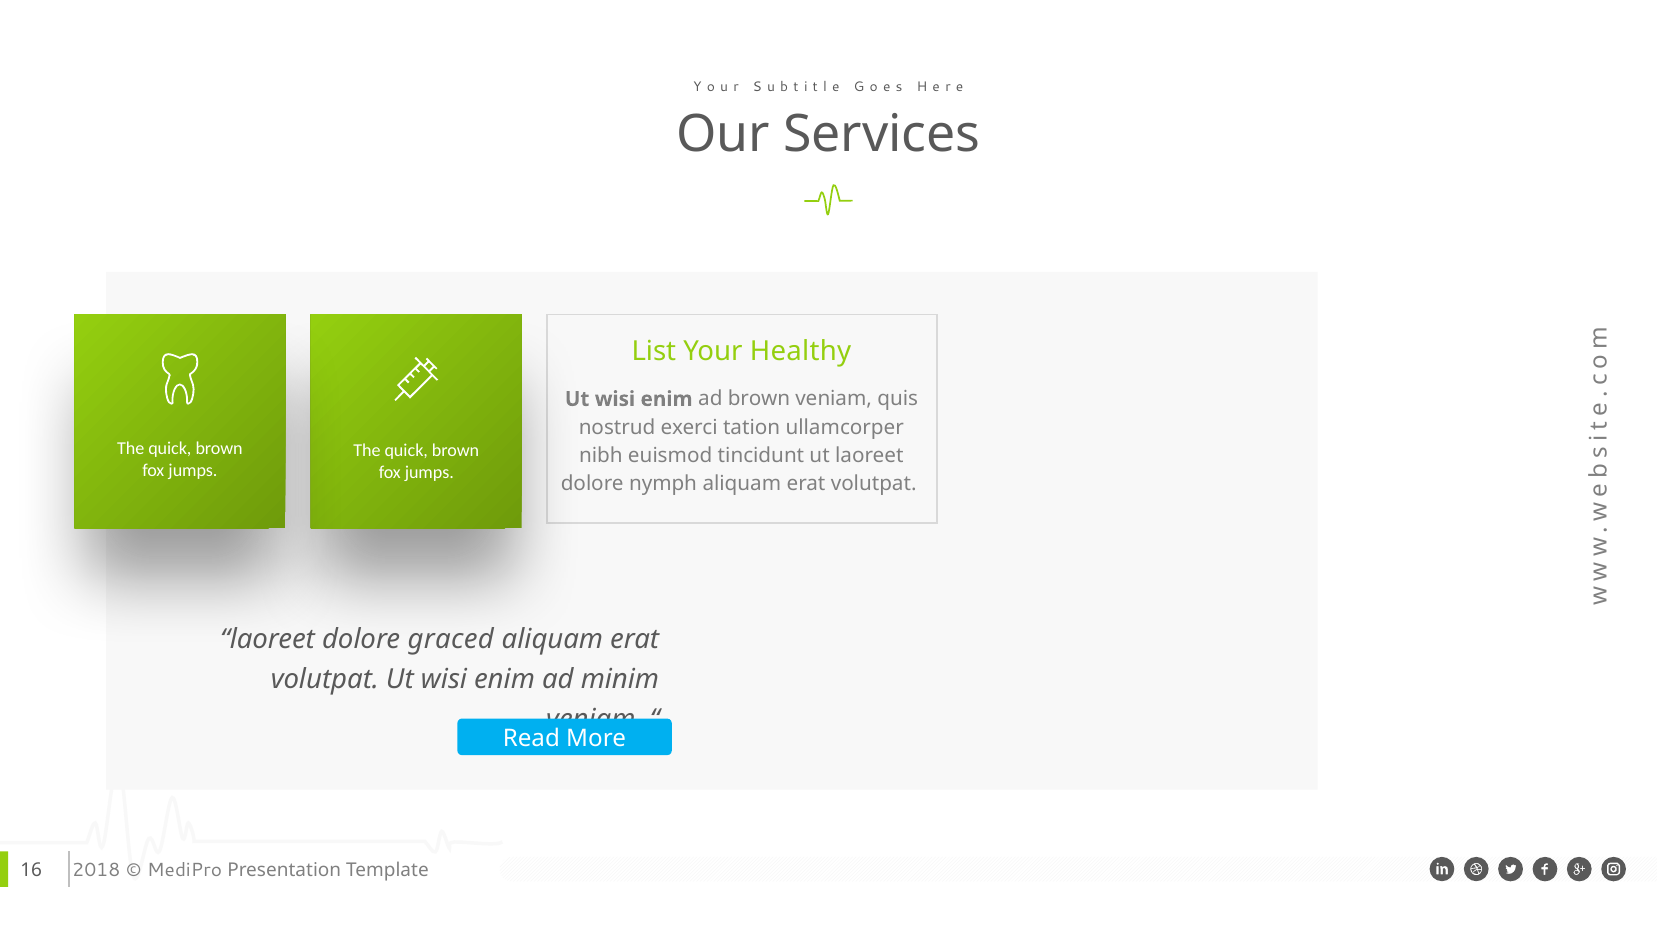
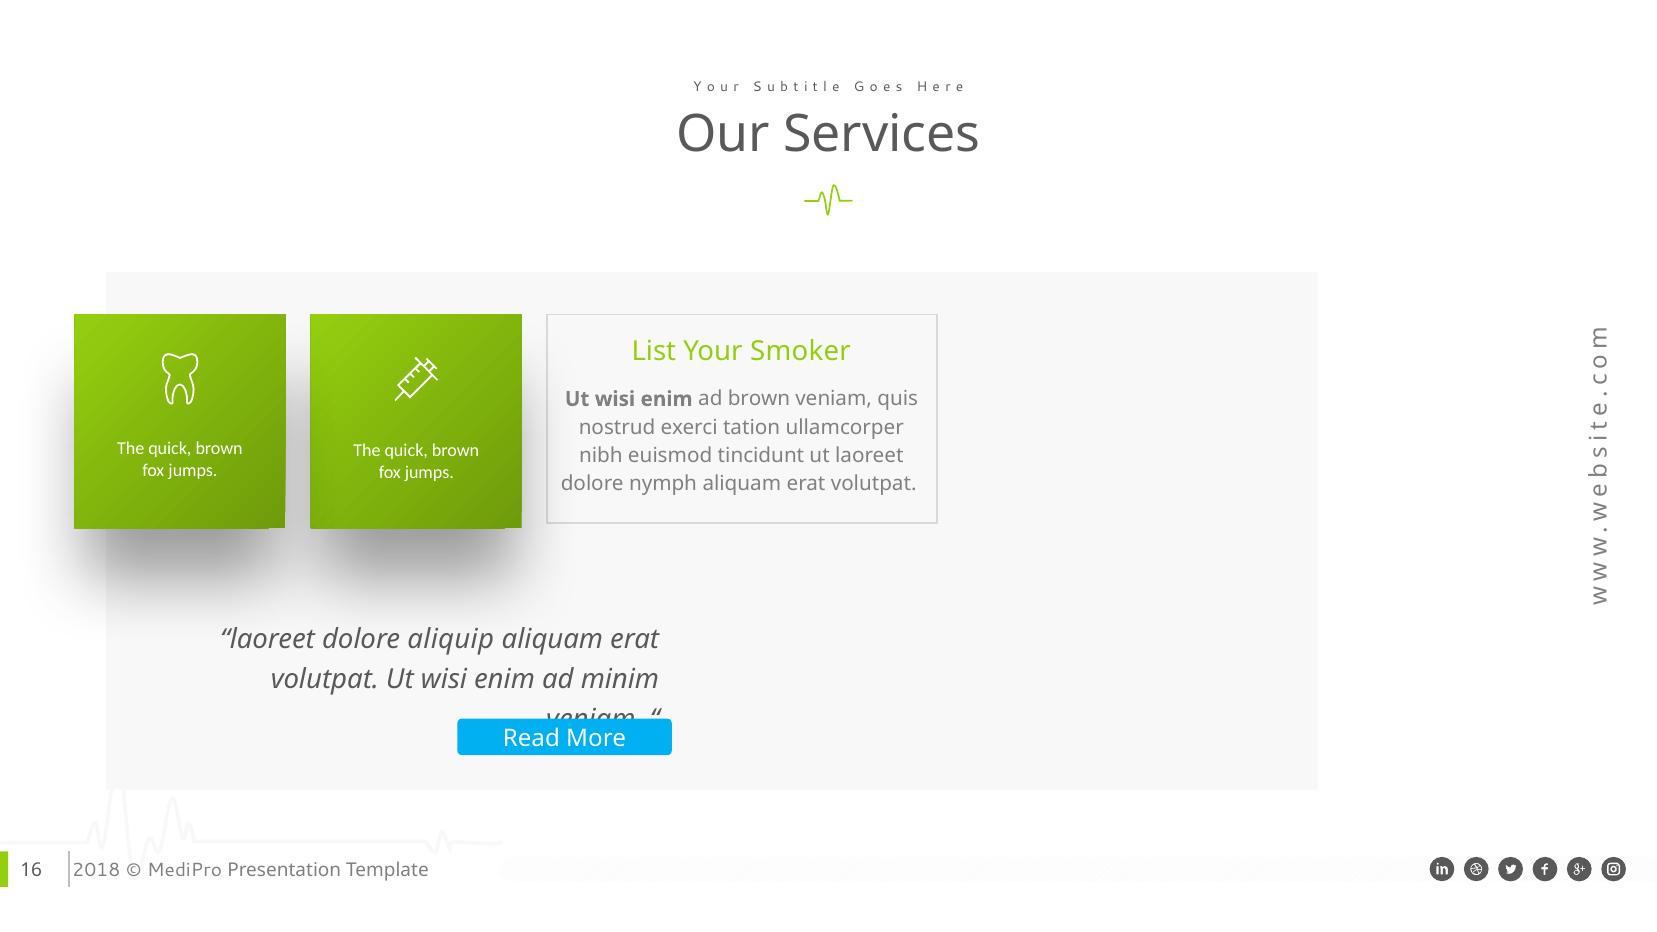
Healthy: Healthy -> Smoker
graced: graced -> aliquip
